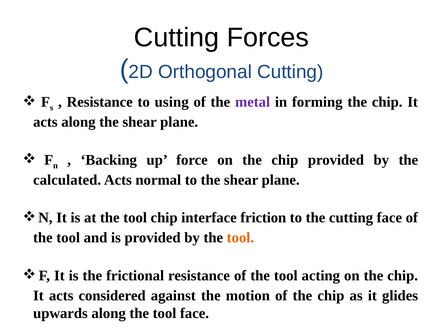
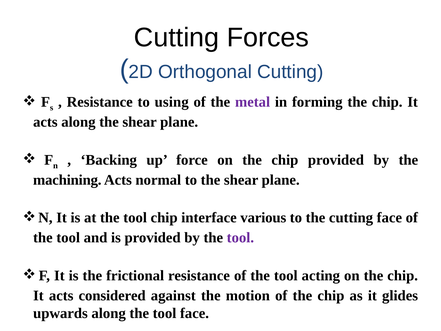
calculated: calculated -> machining
friction: friction -> various
tool at (240, 238) colour: orange -> purple
